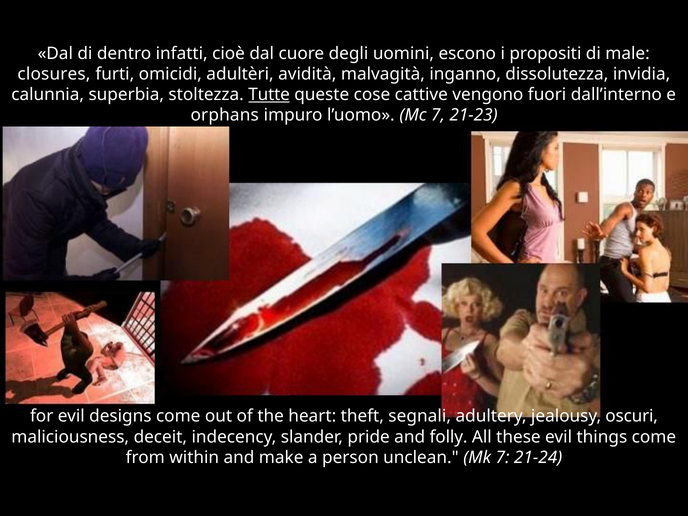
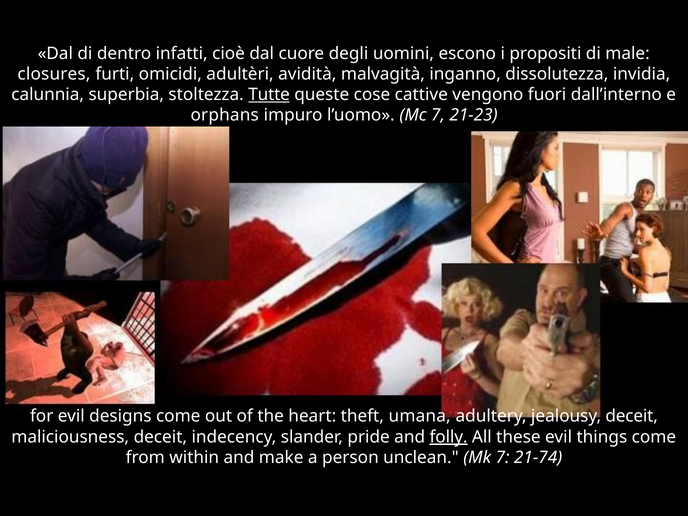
segnali: segnali -> umana
jealousy oscuri: oscuri -> deceit
folly underline: none -> present
21-24: 21-24 -> 21-74
